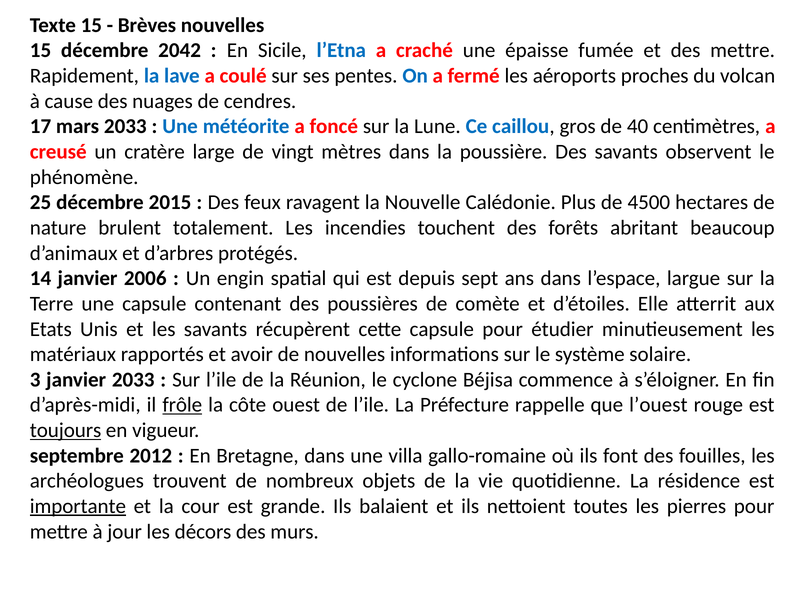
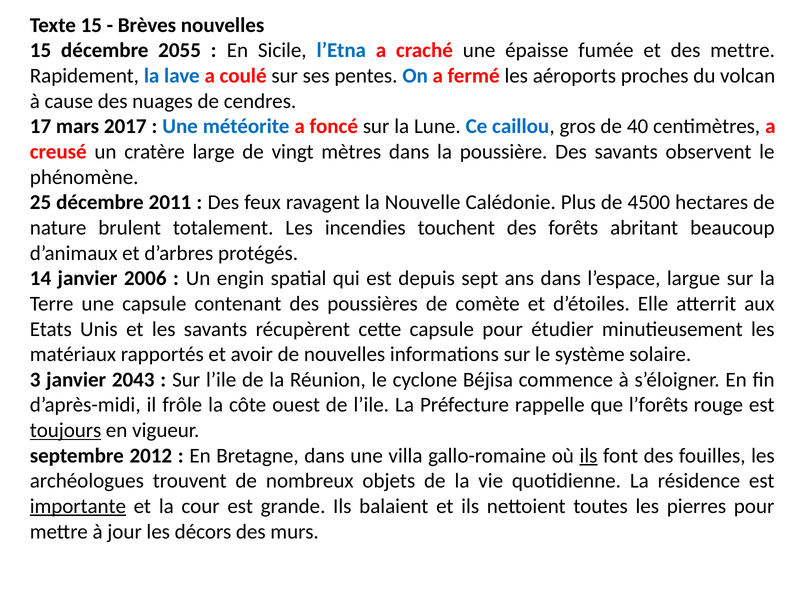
2042: 2042 -> 2055
mars 2033: 2033 -> 2017
2015: 2015 -> 2011
janvier 2033: 2033 -> 2043
frôle underline: present -> none
l’ouest: l’ouest -> l’forêts
ils at (589, 455) underline: none -> present
